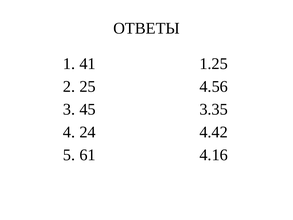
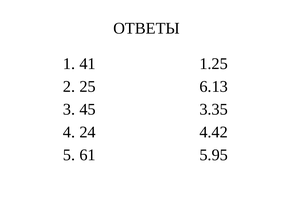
4.56: 4.56 -> 6.13
4.16: 4.16 -> 5.95
